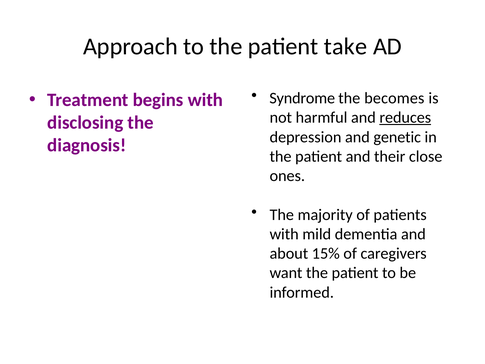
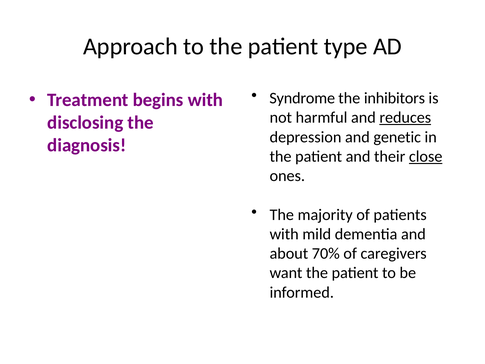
take: take -> type
becomes: becomes -> inhibitors
close underline: none -> present
15%: 15% -> 70%
